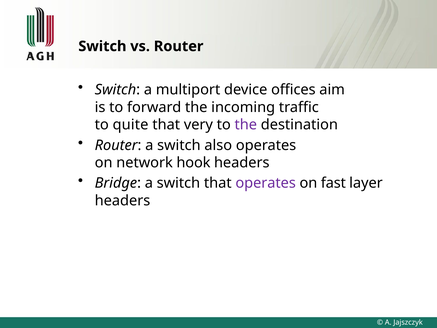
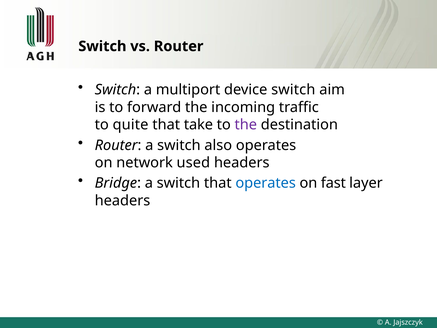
device offices: offices -> switch
very: very -> take
hook: hook -> used
operates at (266, 183) colour: purple -> blue
